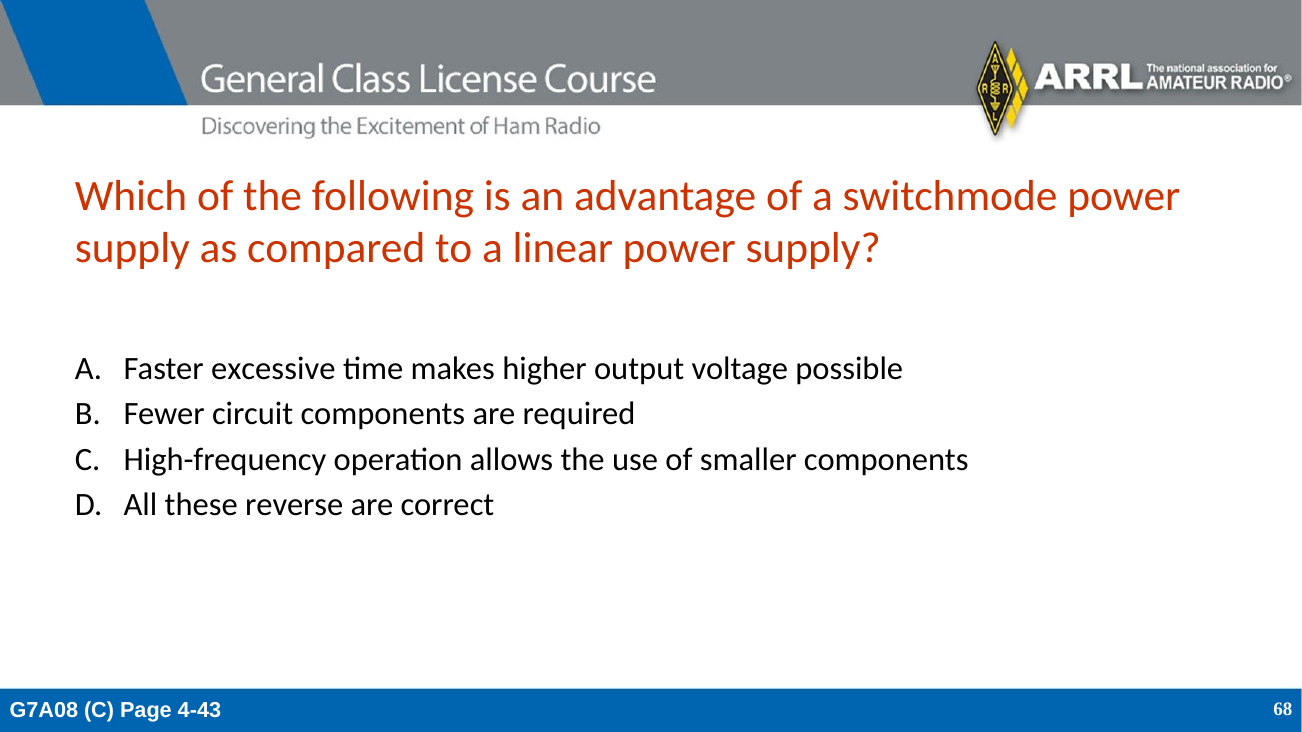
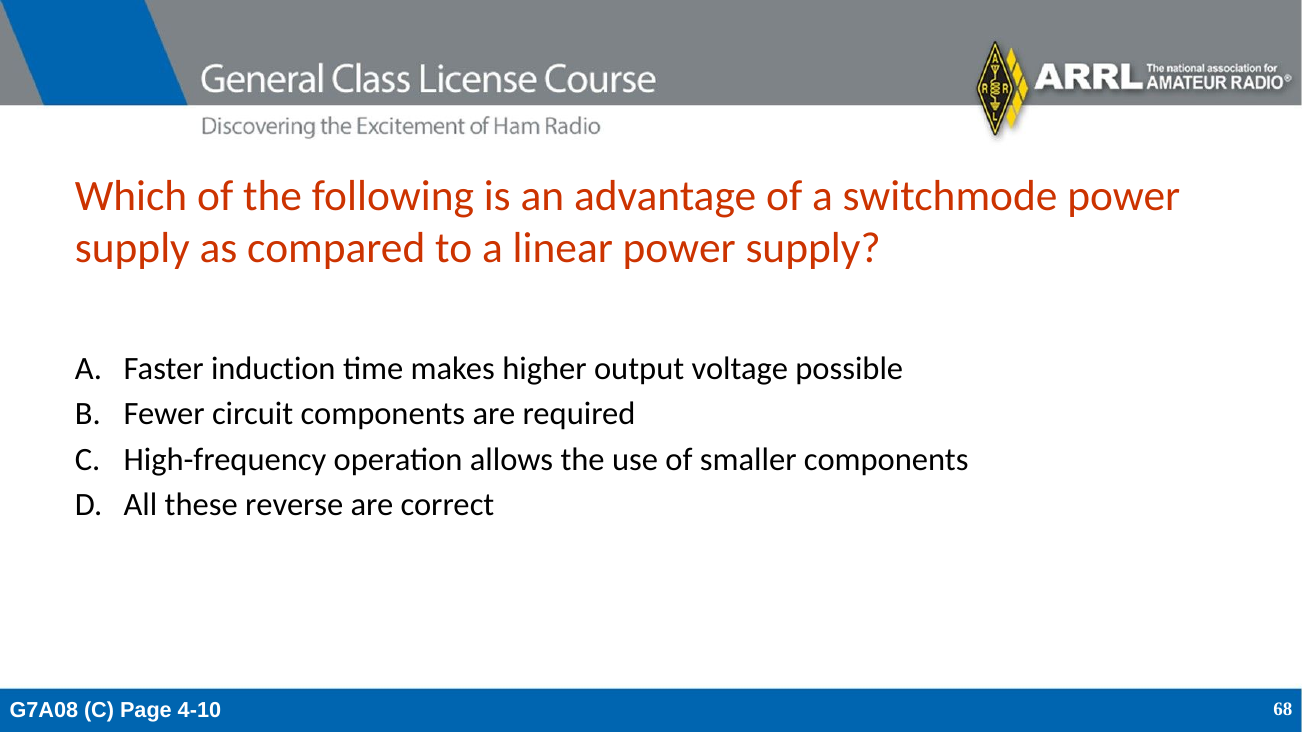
excessive: excessive -> induction
4-43: 4-43 -> 4-10
